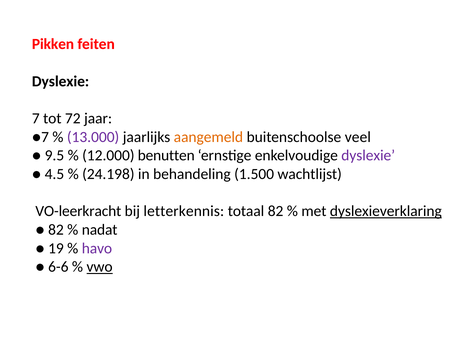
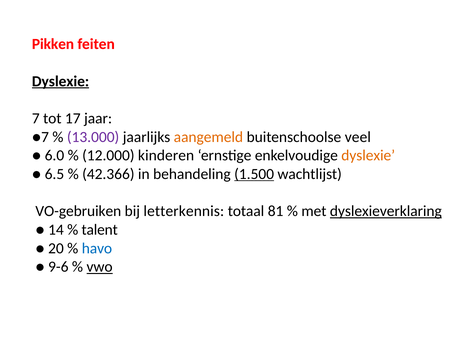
Dyslexie at (61, 81) underline: none -> present
72: 72 -> 17
9.5: 9.5 -> 6.0
benutten: benutten -> kinderen
dyslexie at (368, 155) colour: purple -> orange
4.5: 4.5 -> 6.5
24.198: 24.198 -> 42.366
1.500 underline: none -> present
VO-leerkracht: VO-leerkracht -> VO-gebruiken
totaal 82: 82 -> 81
82 at (56, 229): 82 -> 14
nadat: nadat -> talent
19: 19 -> 20
havo colour: purple -> blue
6-6: 6-6 -> 9-6
